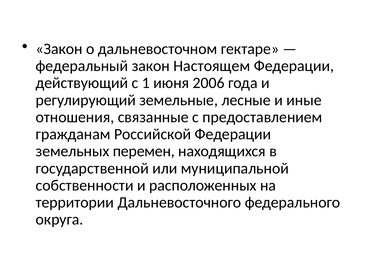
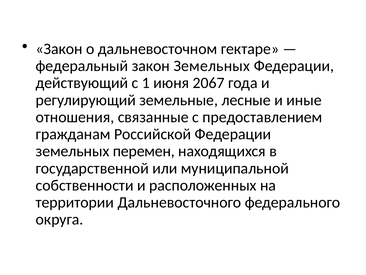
закон Настоящем: Настоящем -> Земельных
2006: 2006 -> 2067
